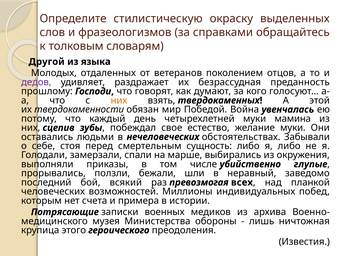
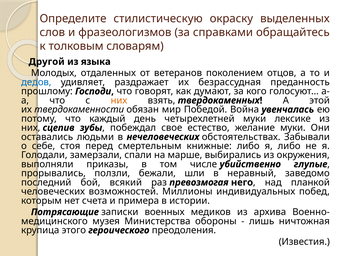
дедов colour: purple -> blue
мамина: мамина -> лексике
сущность: сущность -> книжные
всех: всех -> него
